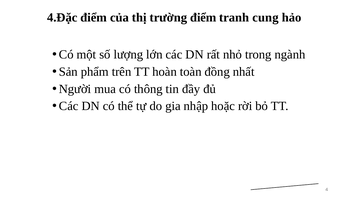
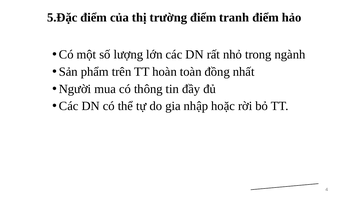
4.Đặc: 4.Đặc -> 5.Đặc
tranh cung: cung -> điểm
